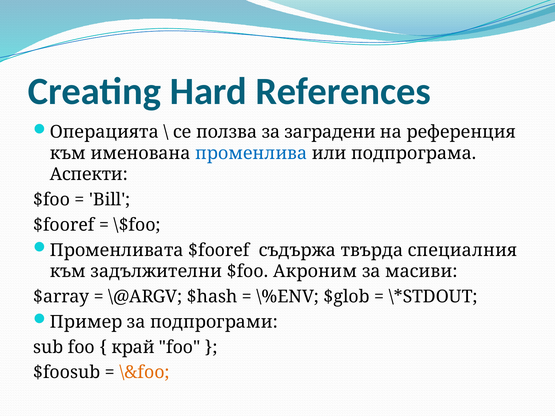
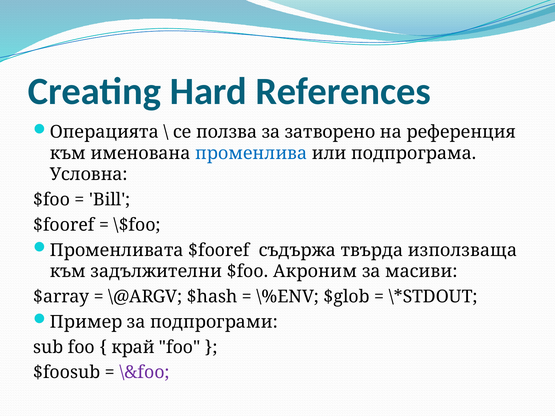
заградени: заградени -> затворено
Аспекти: Аспекти -> Условна
специалния: специалния -> използваща
\&foo colour: orange -> purple
